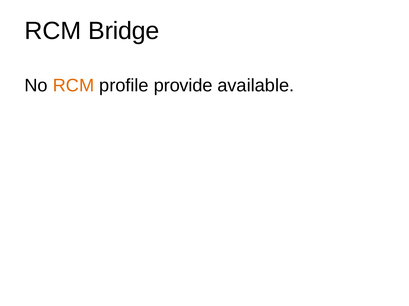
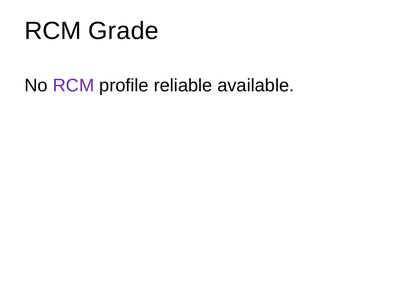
Bridge: Bridge -> Grade
RCM at (73, 86) colour: orange -> purple
provide: provide -> reliable
